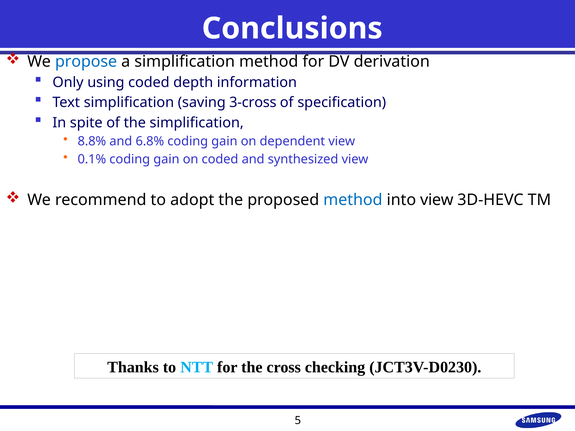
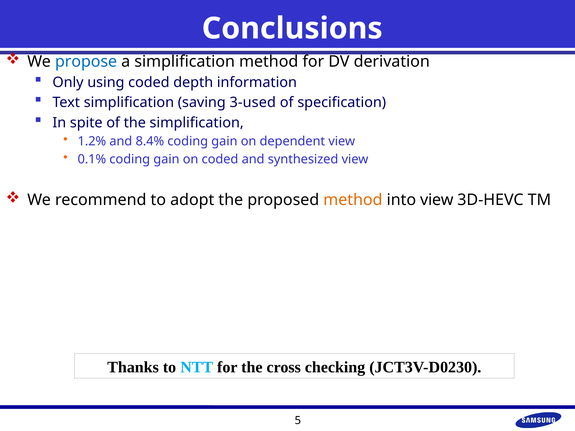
3-cross: 3-cross -> 3-used
8.8%: 8.8% -> 1.2%
6.8%: 6.8% -> 8.4%
method at (353, 200) colour: blue -> orange
